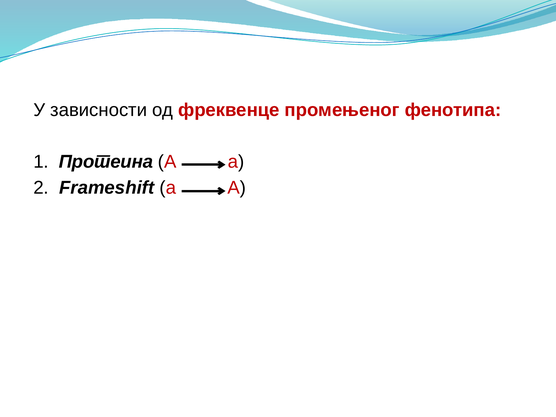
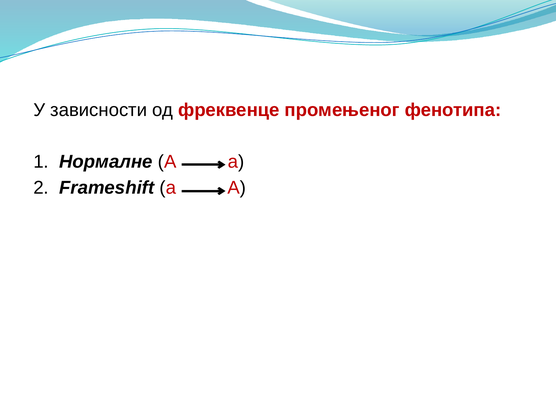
Протеина: Протеина -> Нормалне
